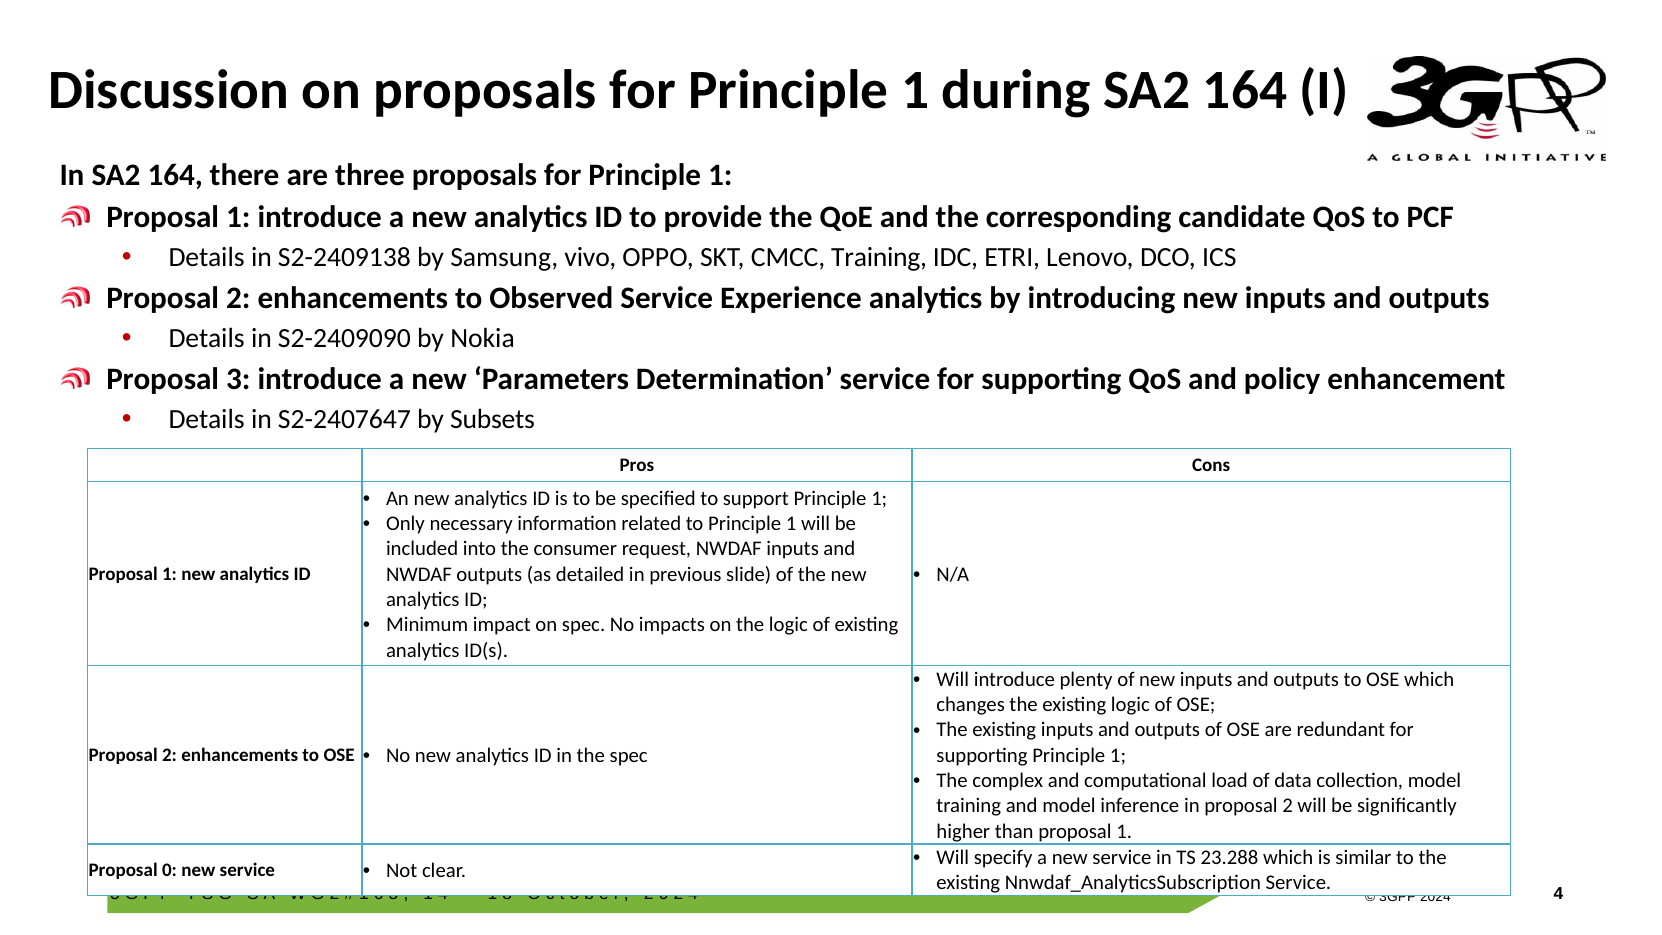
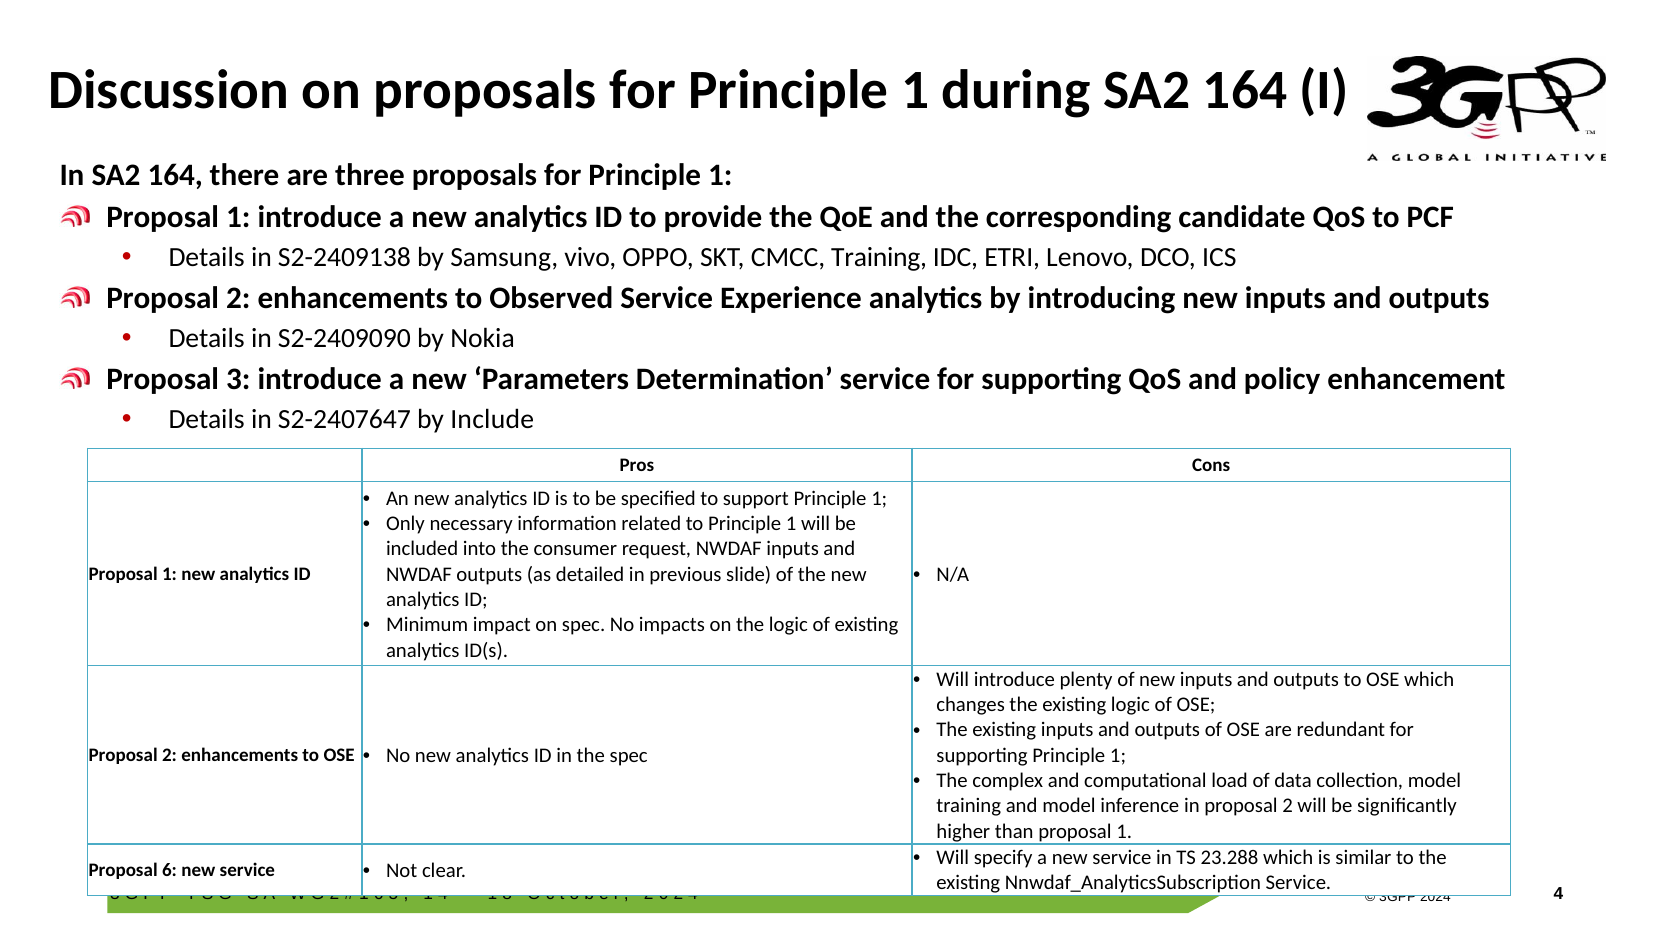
Subsets: Subsets -> Include
Proposal 0: 0 -> 6
